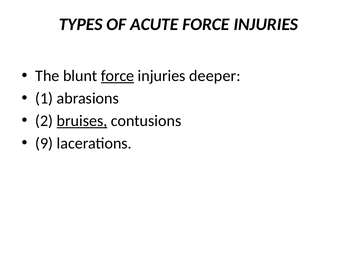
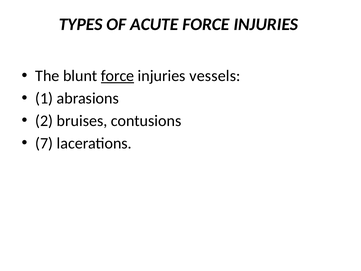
deeper: deeper -> vessels
bruises underline: present -> none
9: 9 -> 7
